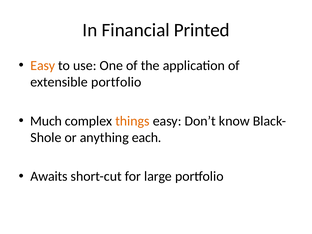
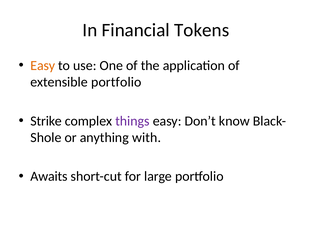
Printed: Printed -> Tokens
Much: Much -> Strike
things colour: orange -> purple
each: each -> with
